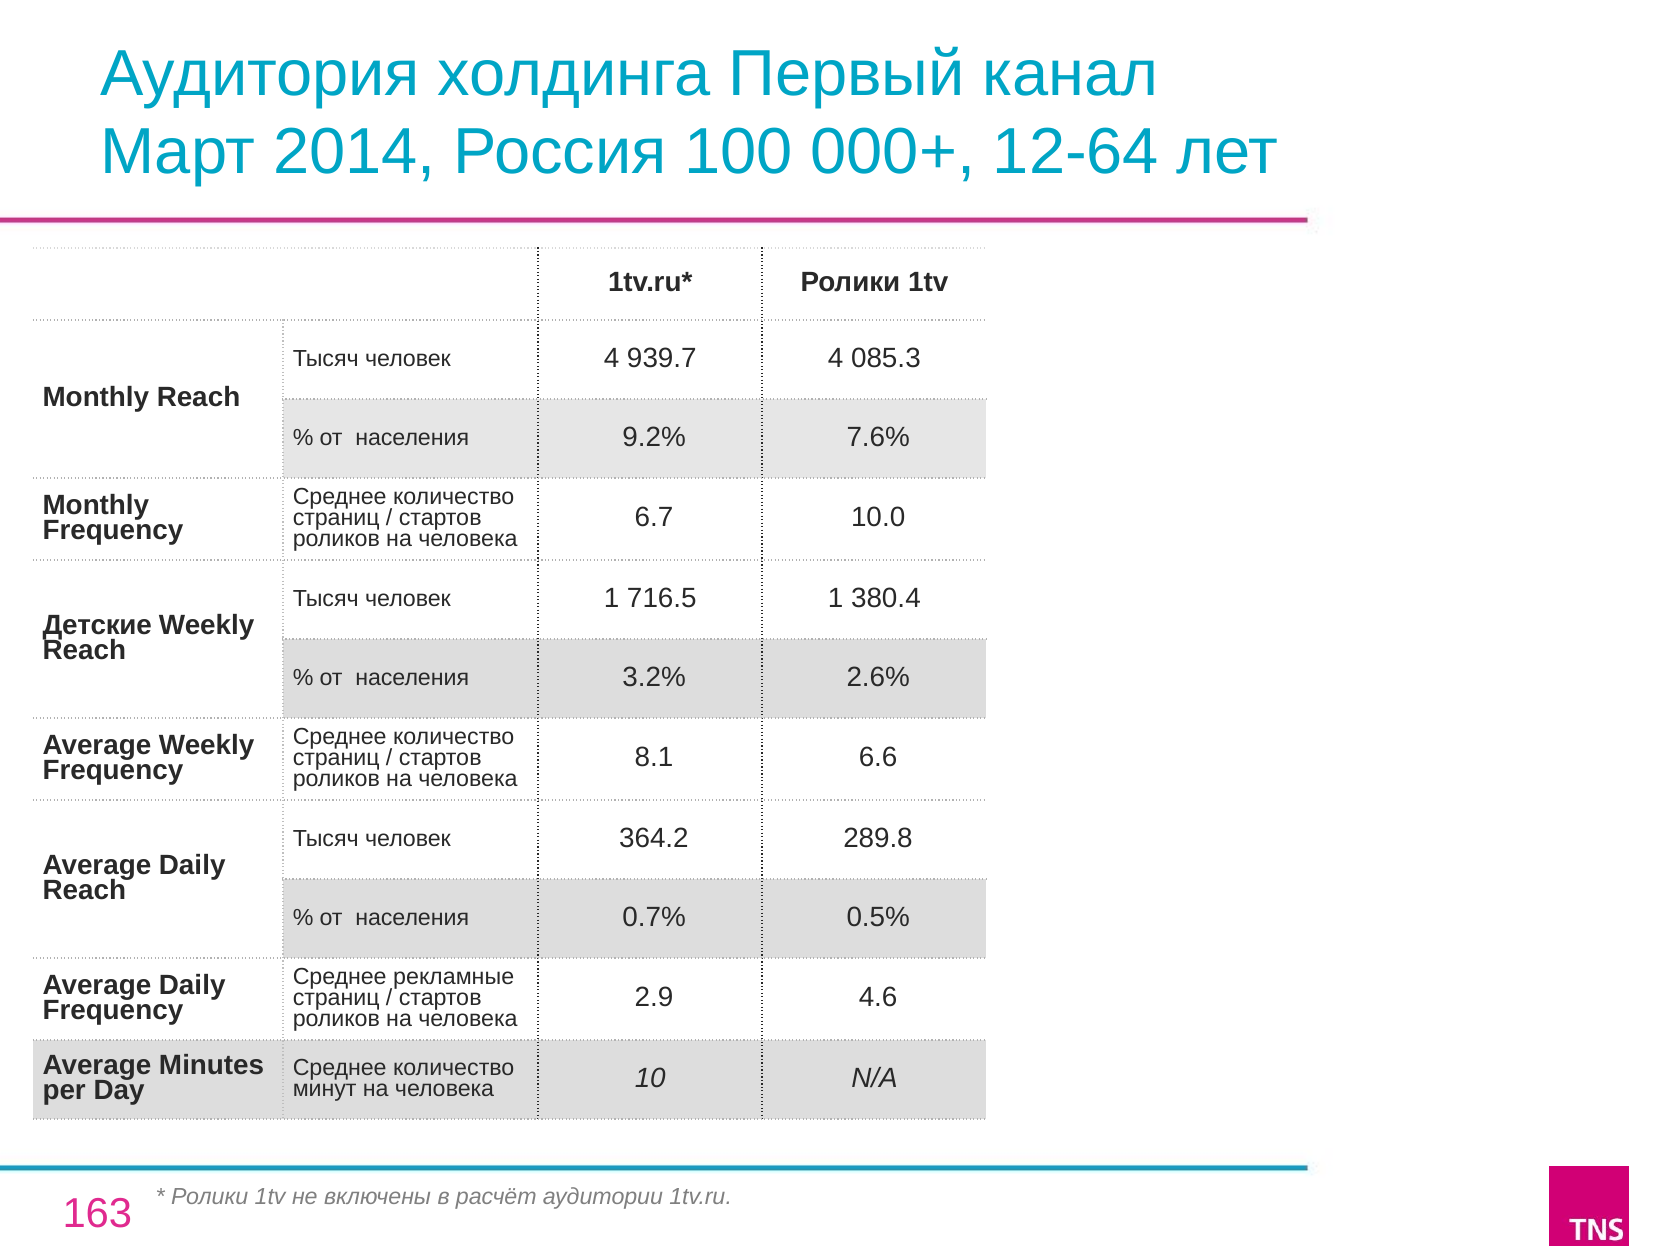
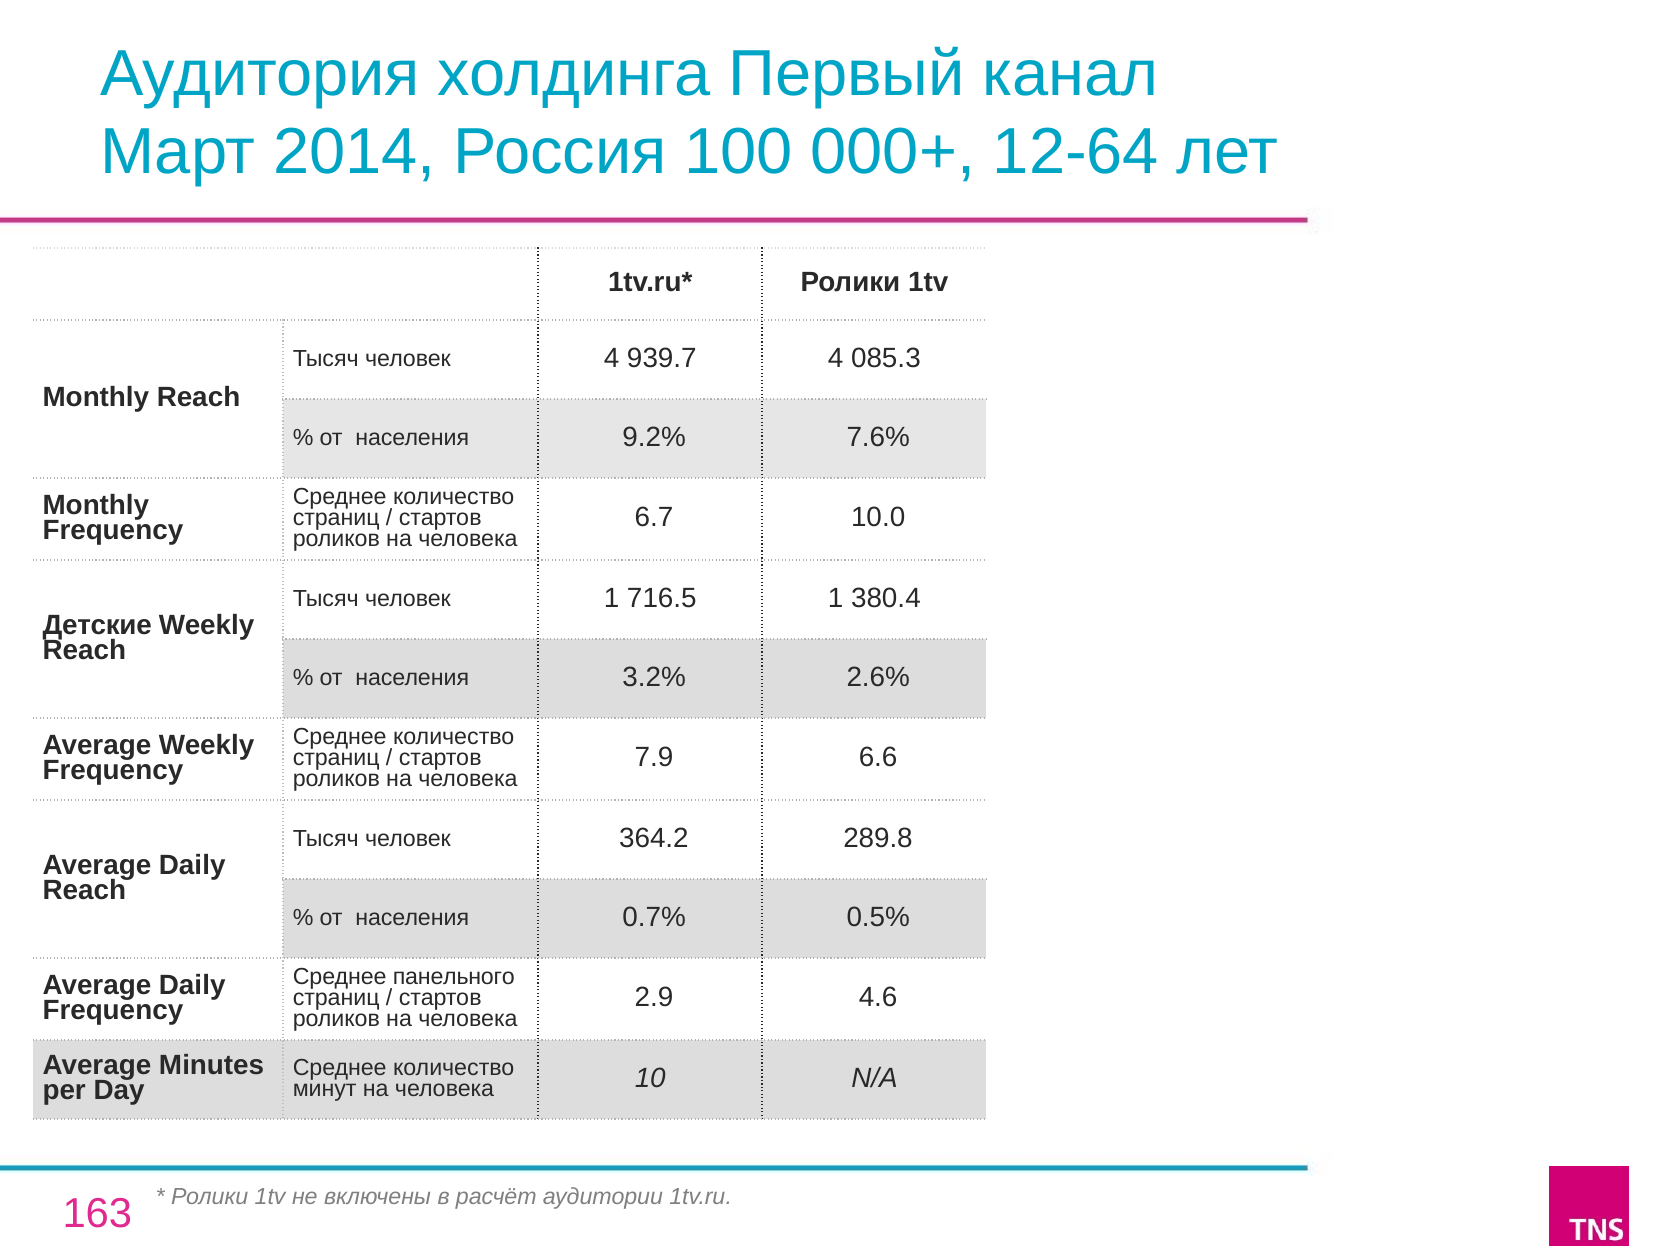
8.1: 8.1 -> 7.9
рекламные: рекламные -> панельного
